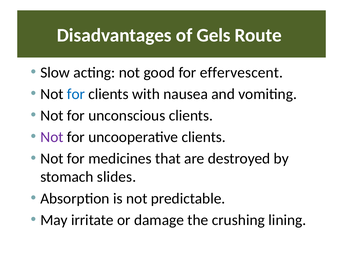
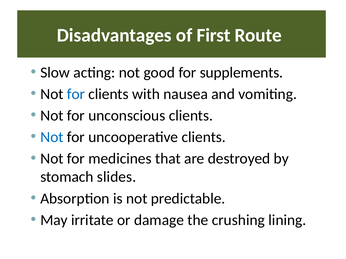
Gels: Gels -> First
effervescent: effervescent -> supplements
Not at (52, 137) colour: purple -> blue
